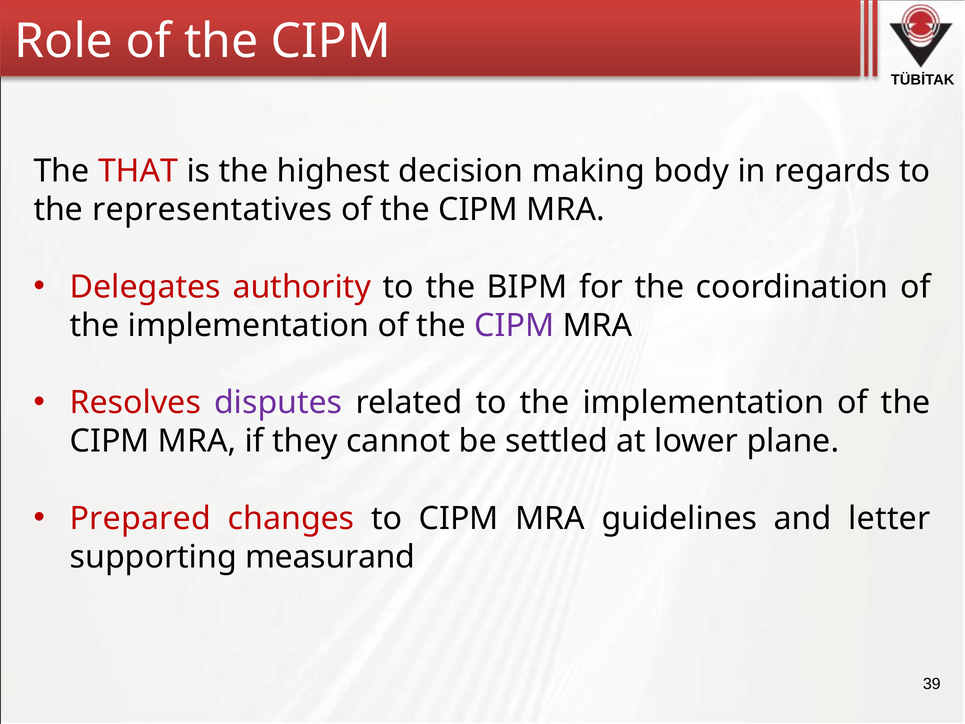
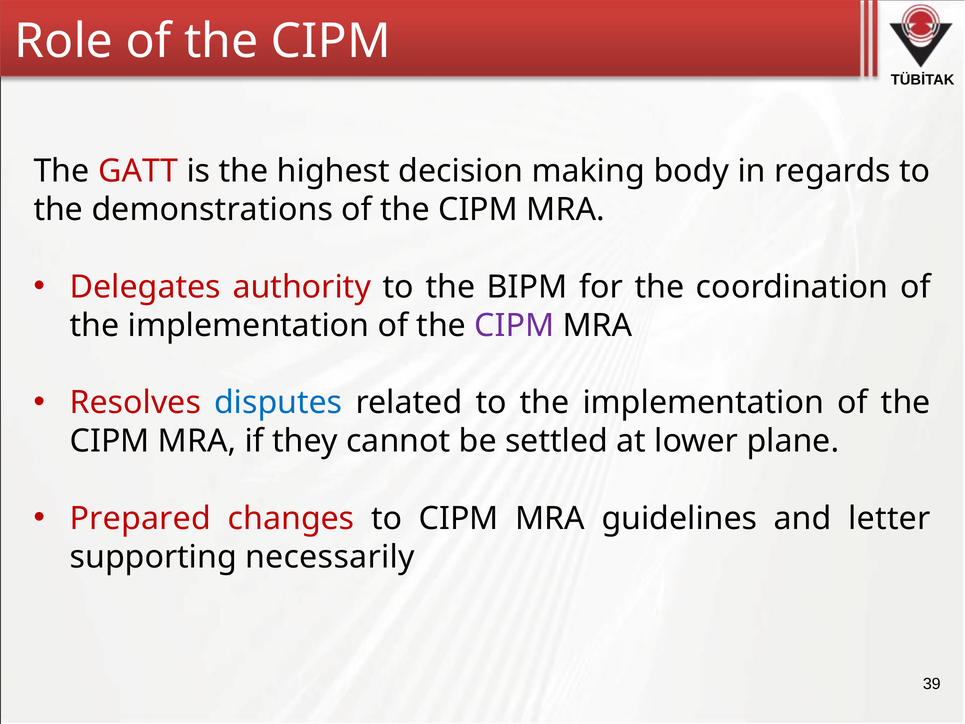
THAT: THAT -> GATT
representatives: representatives -> demonstrations
disputes colour: purple -> blue
measurand: measurand -> necessarily
